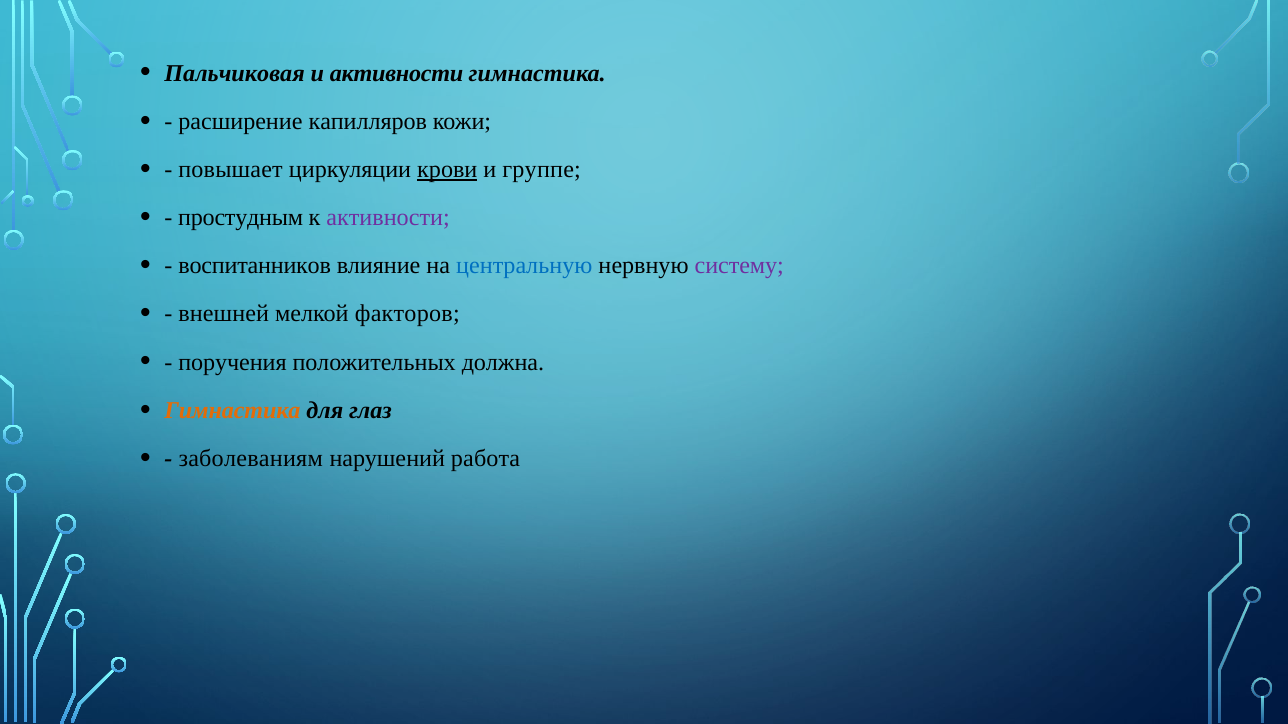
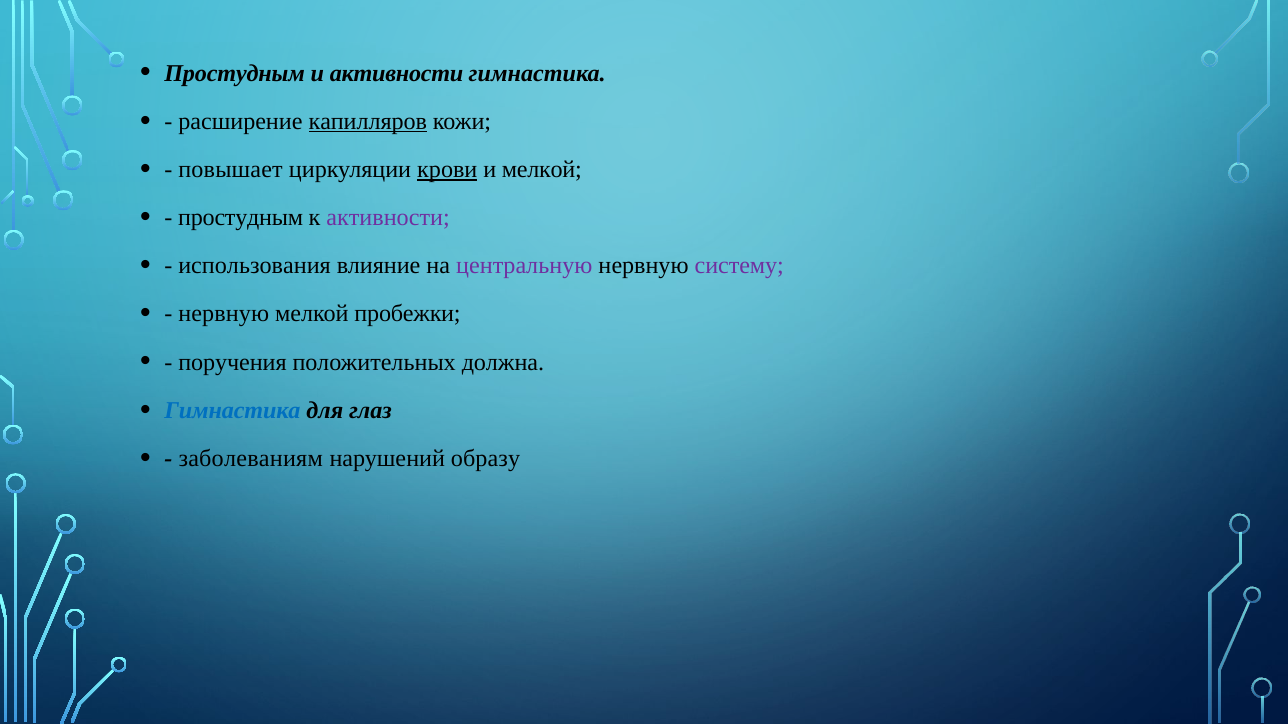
Пальчиковая at (235, 73): Пальчиковая -> Простудным
капилляров underline: none -> present
и группе: группе -> мелкой
воспитанников: воспитанников -> использования
центральную colour: blue -> purple
внешней at (224, 314): внешней -> нервную
факторов: факторов -> пробежки
Гимнастика at (232, 411) colour: orange -> blue
работа: работа -> образу
